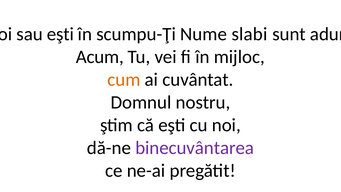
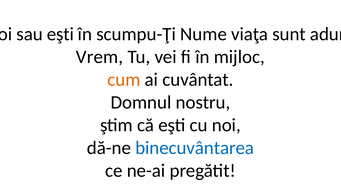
slabi: slabi -> viaţa
Acum: Acum -> Vrem
binecuvântarea colour: purple -> blue
